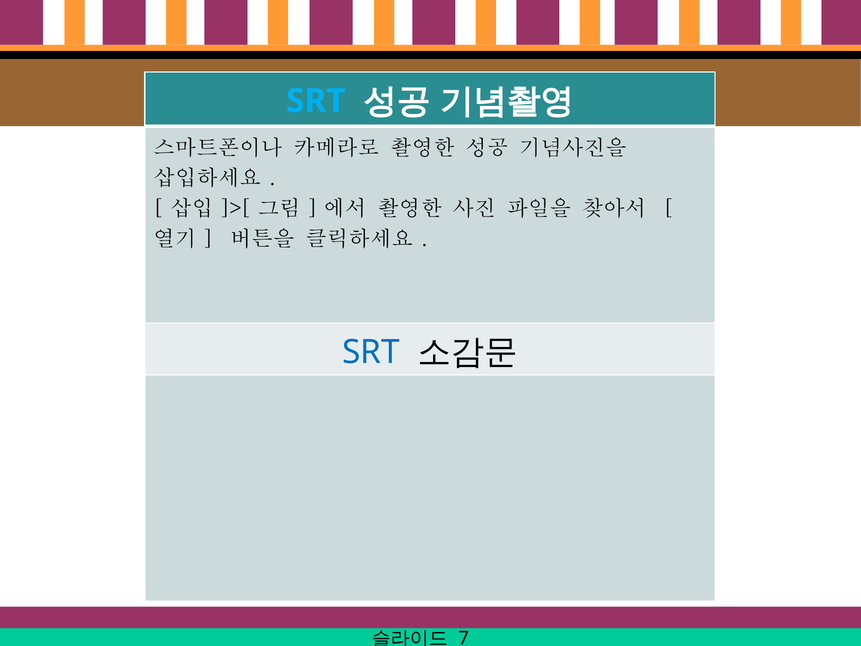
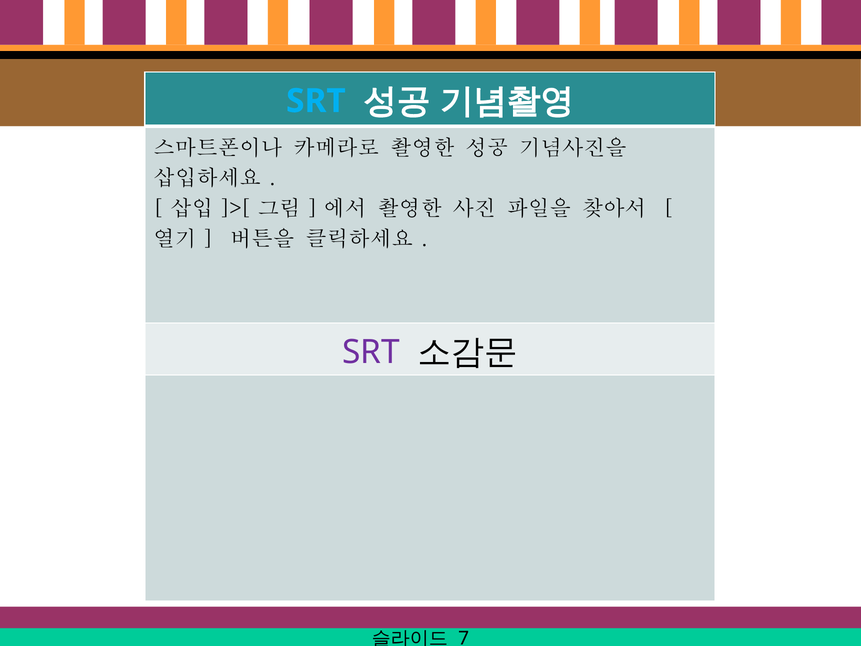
SRT at (371, 352) colour: blue -> purple
